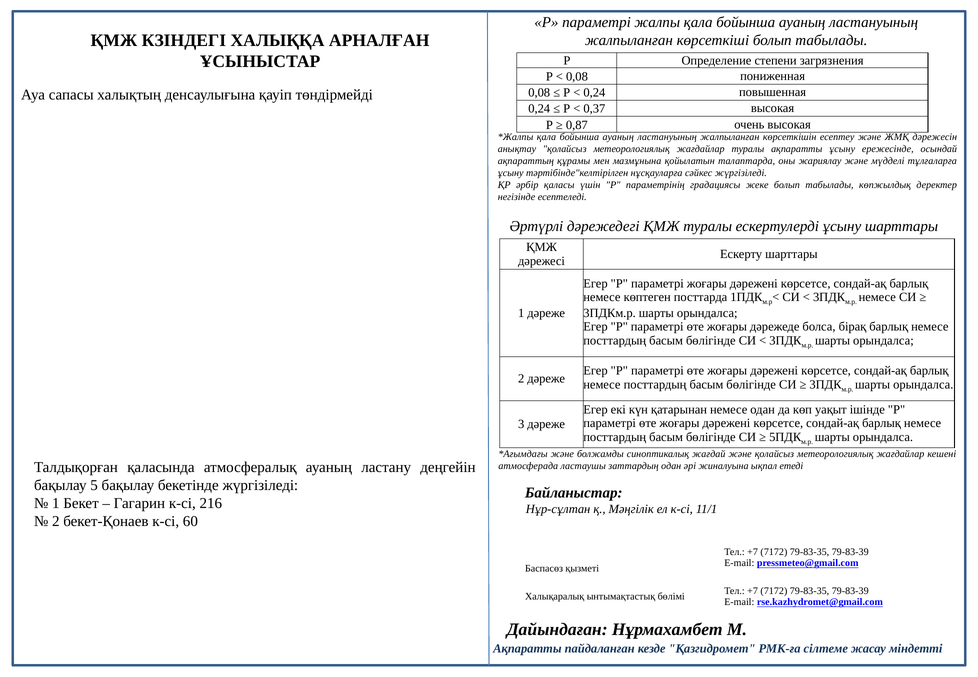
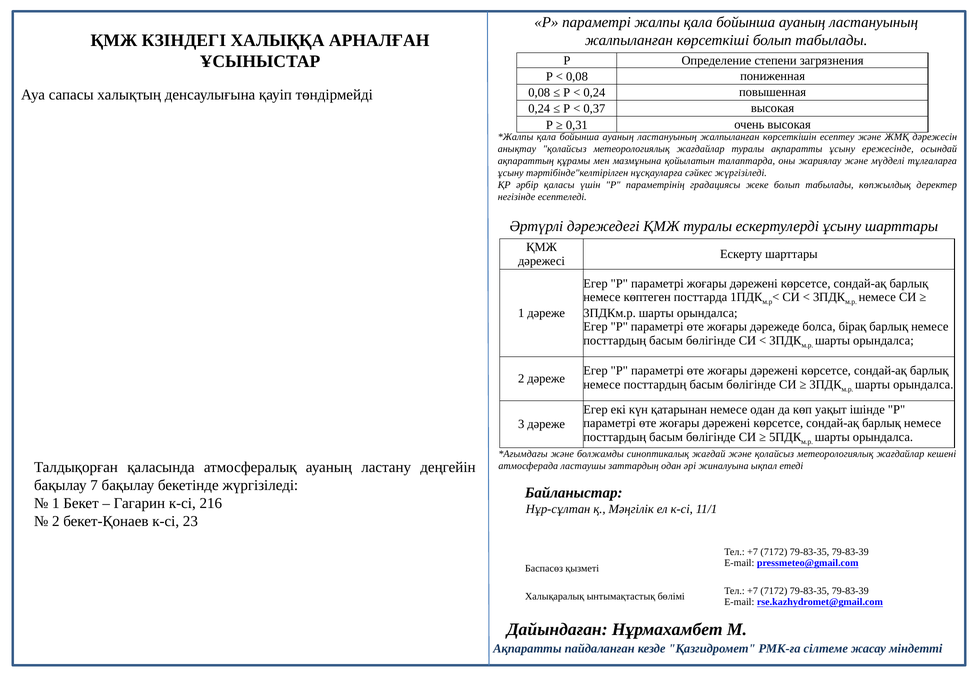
0,87: 0,87 -> 0,31
5: 5 -> 7
60: 60 -> 23
